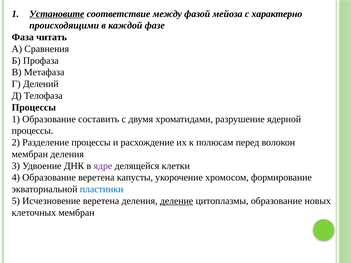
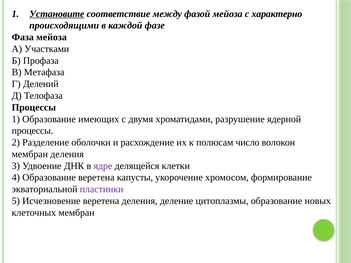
Фаза читать: читать -> мейоза
Сравнения: Сравнения -> Участками
составить: составить -> имеющих
Разделение процессы: процессы -> оболочки
перед: перед -> число
пластинки colour: blue -> purple
деление underline: present -> none
